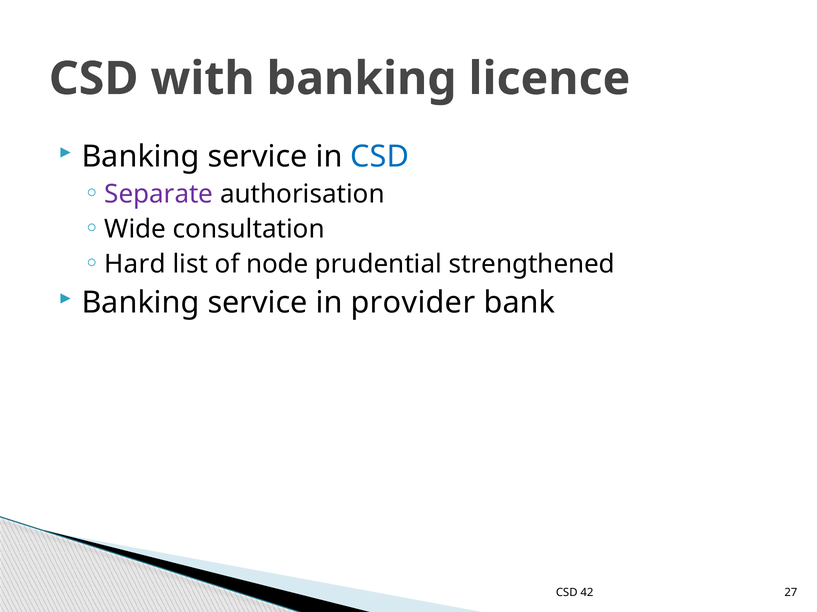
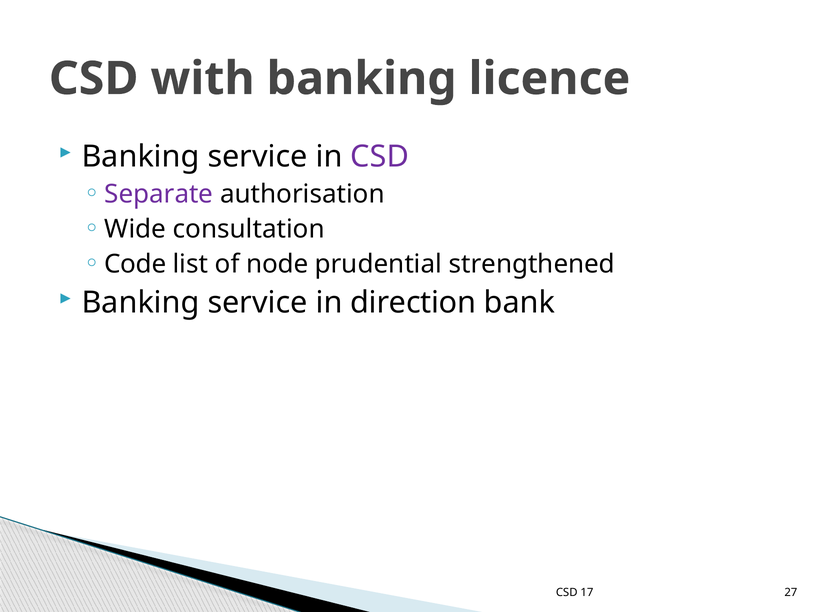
CSD at (380, 157) colour: blue -> purple
Hard: Hard -> Code
provider: provider -> direction
42: 42 -> 17
